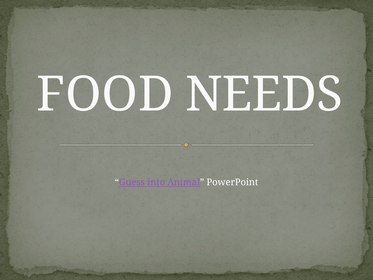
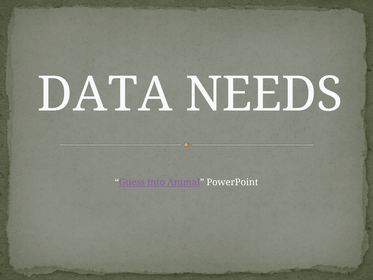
FOOD: FOOD -> DATA
